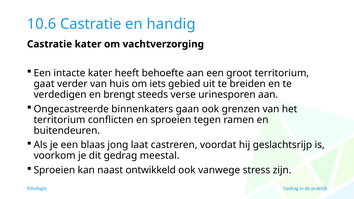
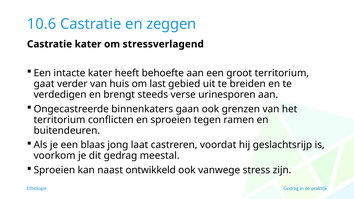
handig: handig -> zeggen
vachtverzorging: vachtverzorging -> stressverlagend
iets: iets -> last
